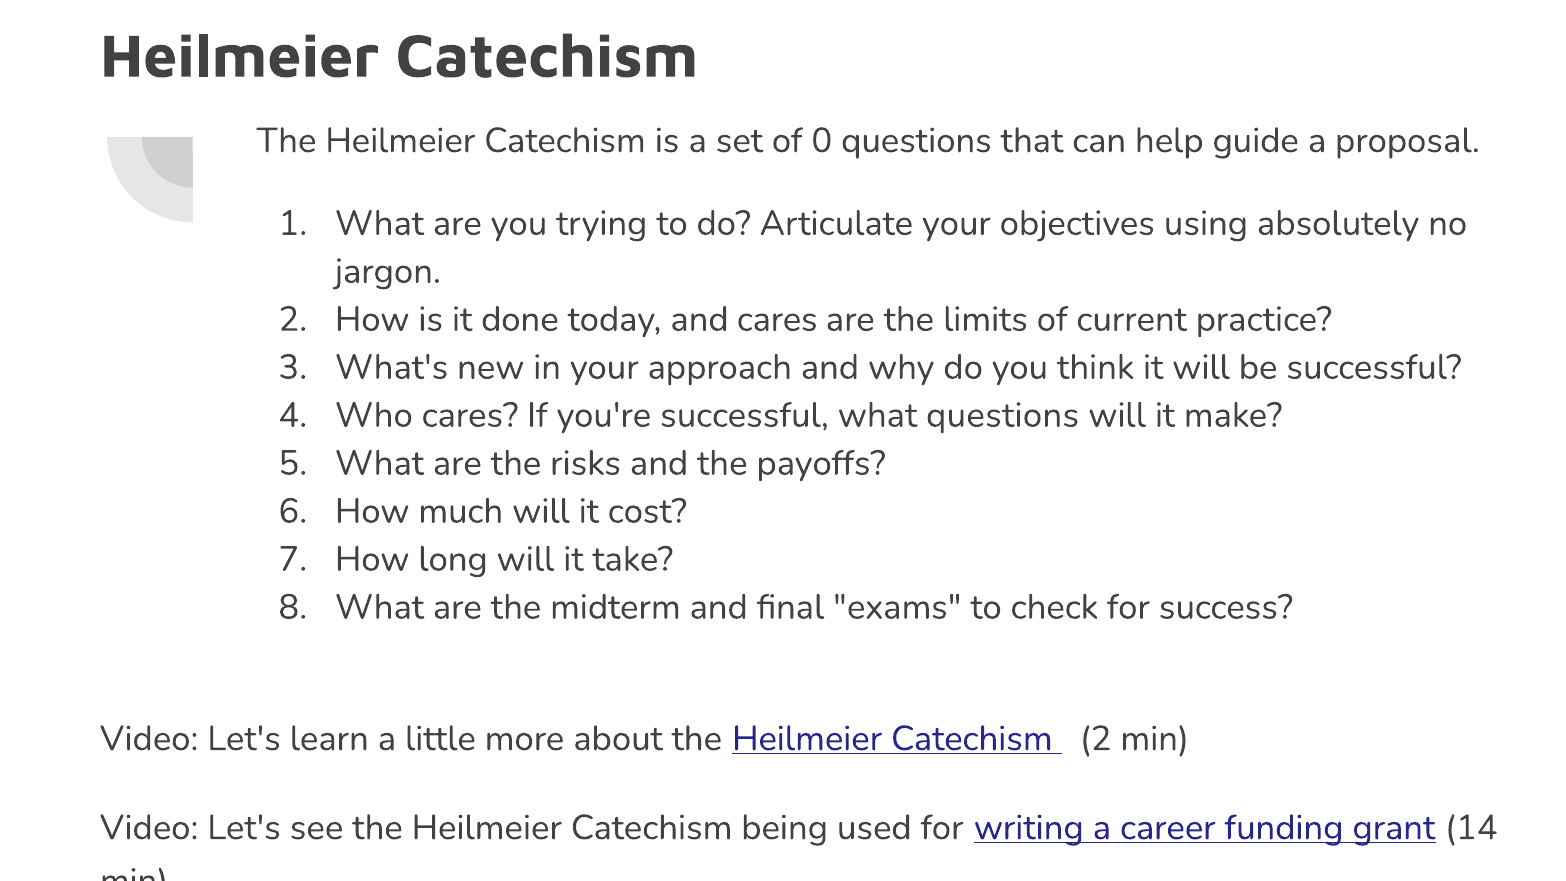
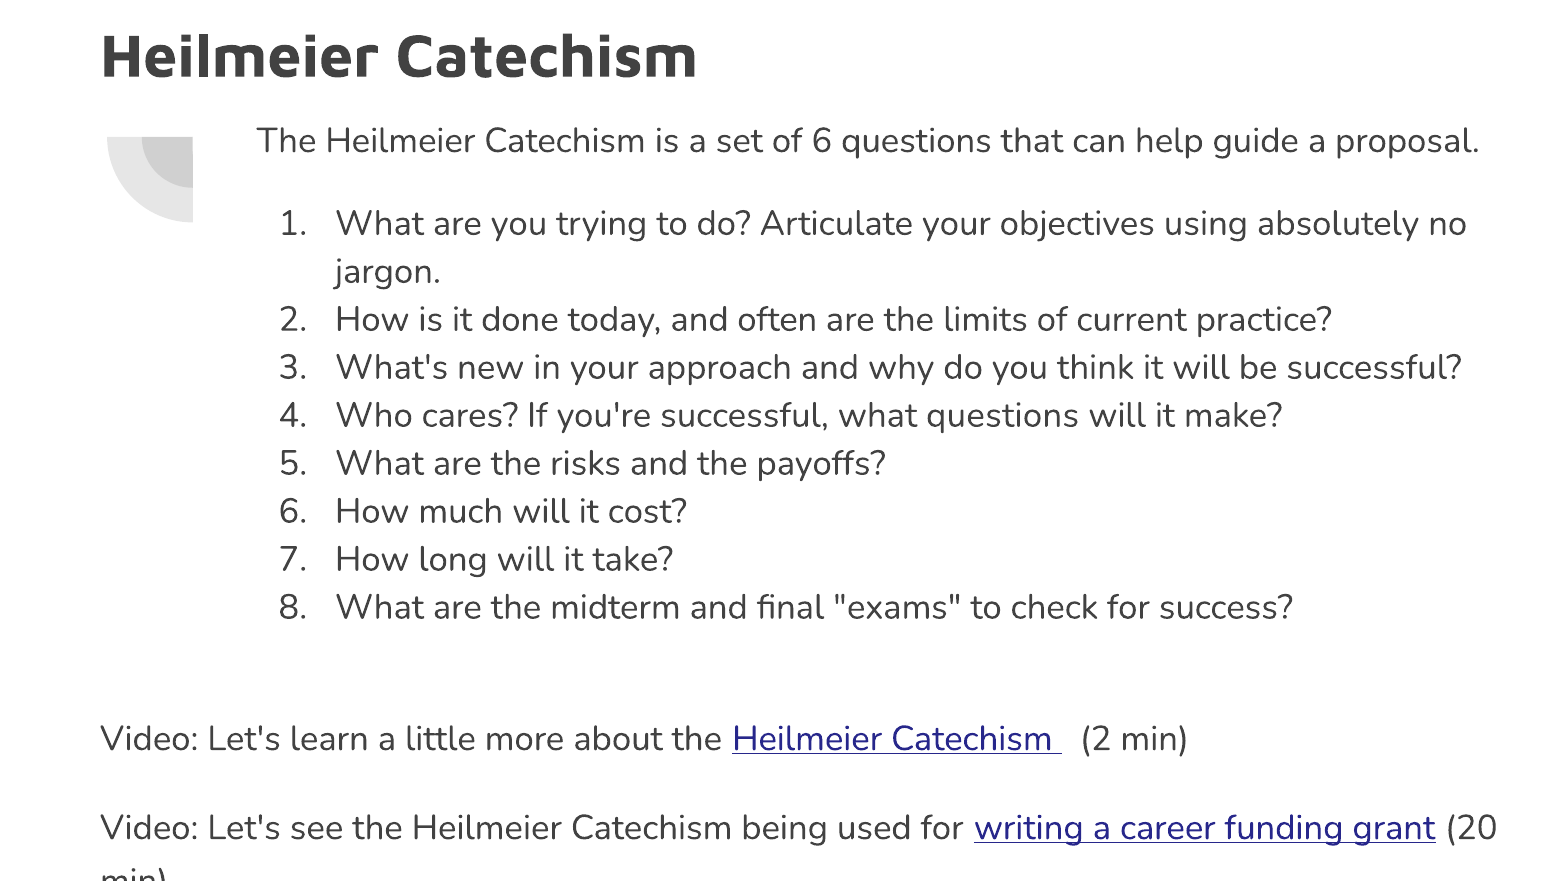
of 0: 0 -> 6
and cares: cares -> often
14: 14 -> 20
